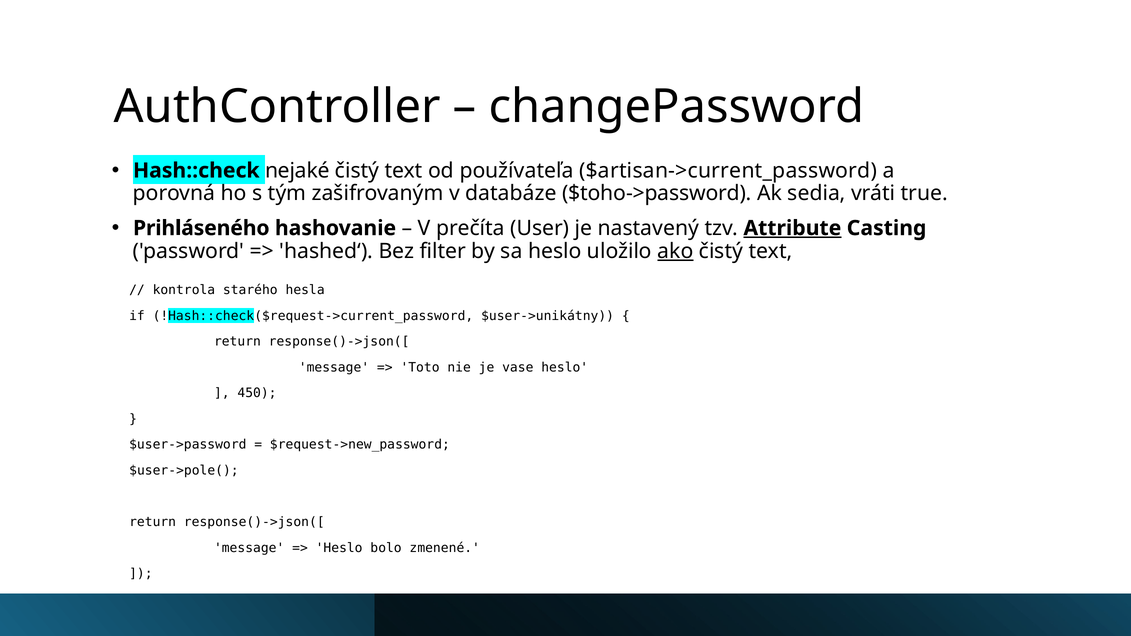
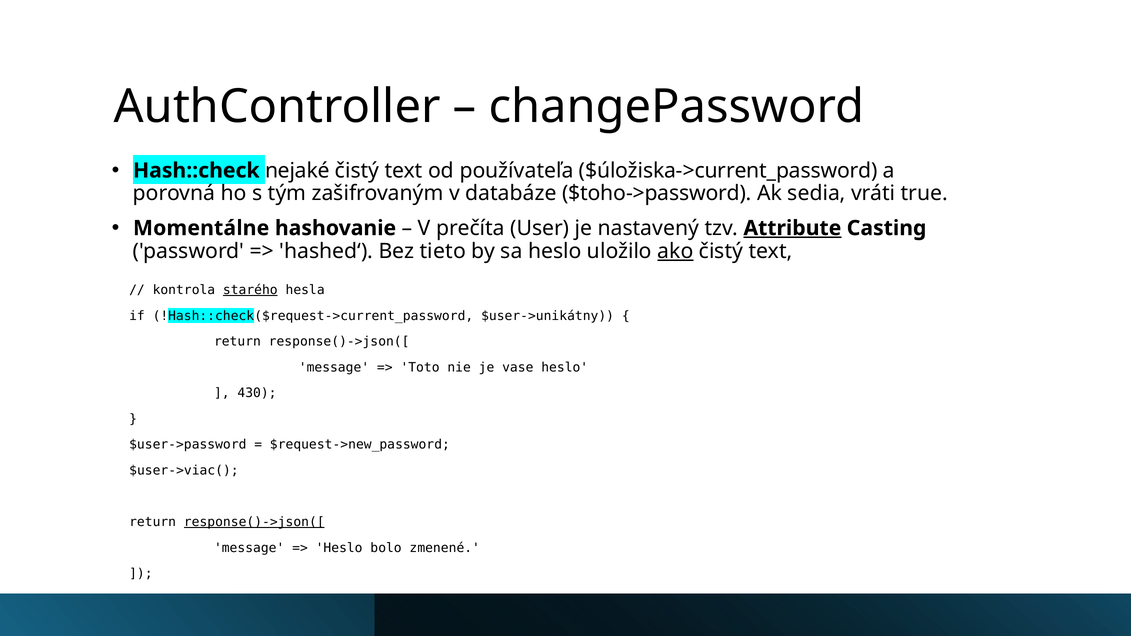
$artisan->current_password: $artisan->current_password -> $úložiska->current_password
Prihláseného: Prihláseného -> Momentálne
filter: filter -> tieto
starého underline: none -> present
450: 450 -> 430
$user->pole(: $user->pole( -> $user->viac(
response()->json([ at (254, 522) underline: none -> present
